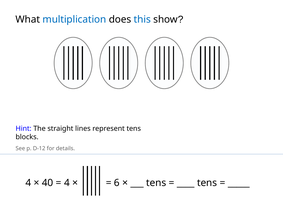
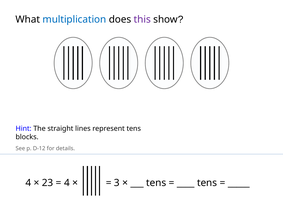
this colour: blue -> purple
40: 40 -> 23
6: 6 -> 3
